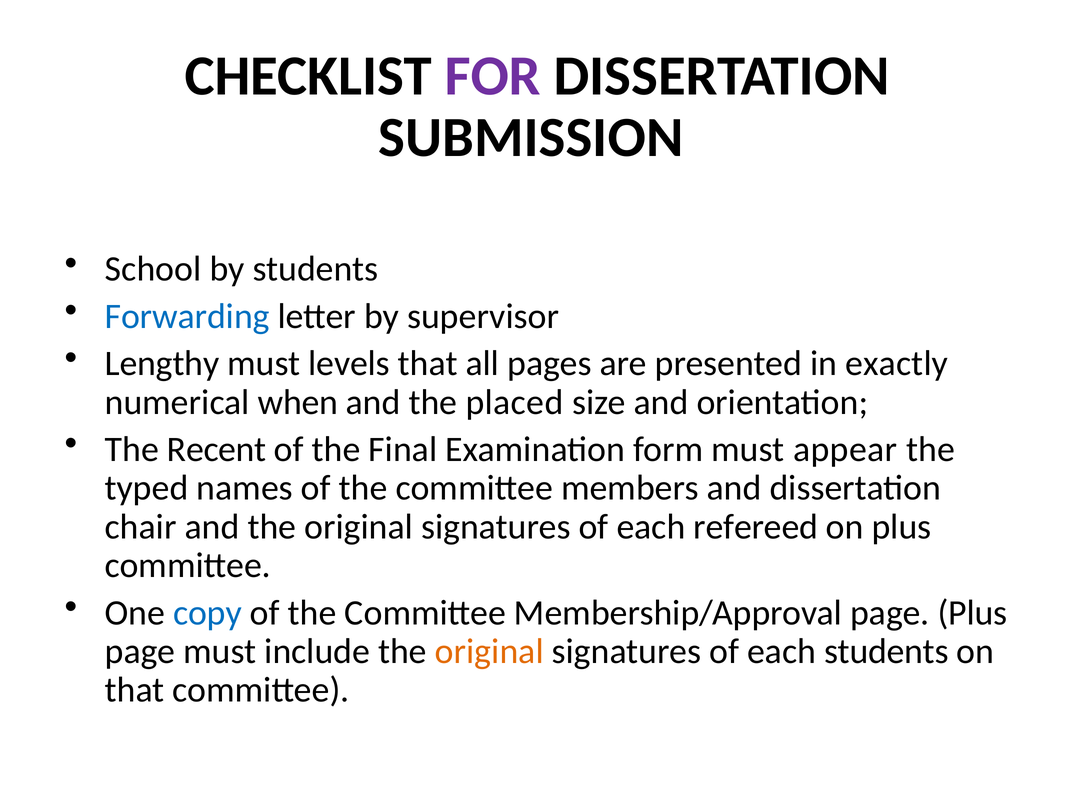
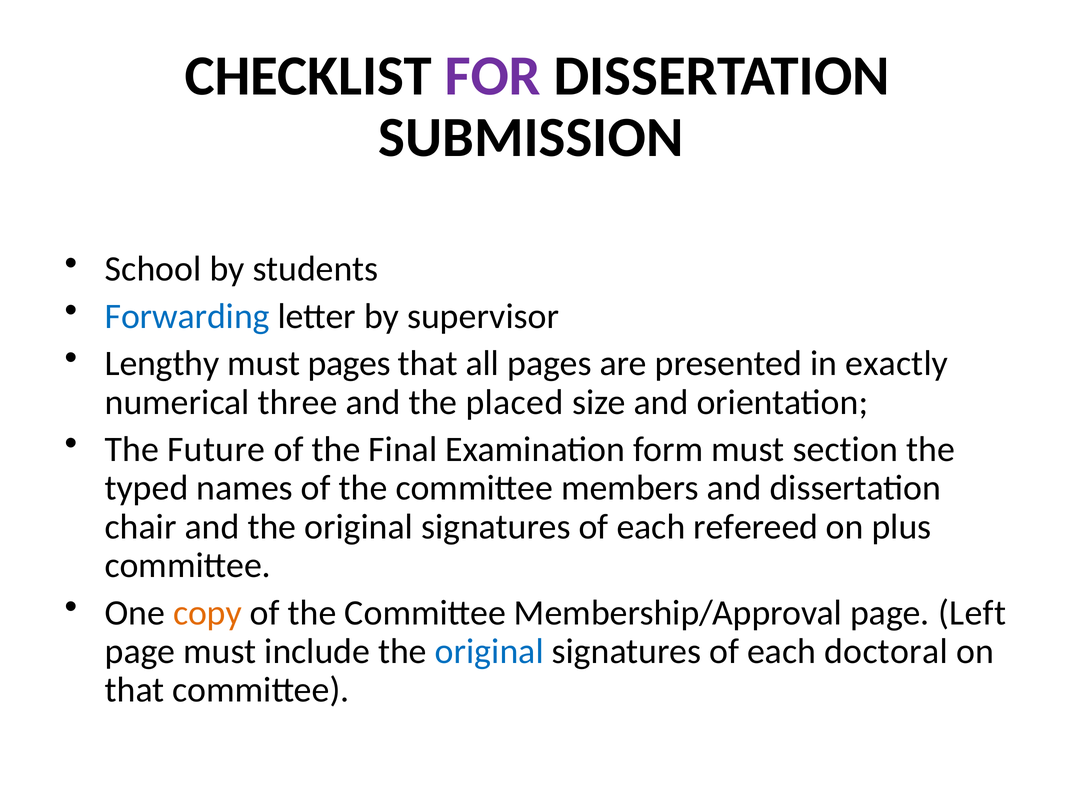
must levels: levels -> pages
when: when -> three
Recent: Recent -> Future
appear: appear -> section
copy colour: blue -> orange
page Plus: Plus -> Left
original at (489, 652) colour: orange -> blue
each students: students -> doctoral
